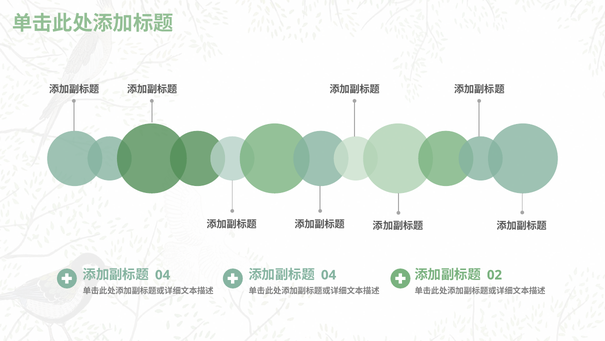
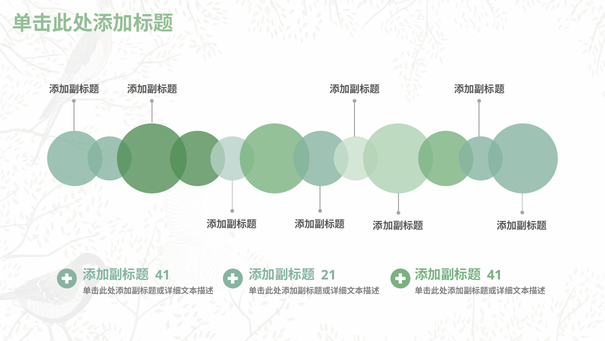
04 at (163, 274): 04 -> 41
04 at (329, 274): 04 -> 21
02 at (494, 274): 02 -> 41
